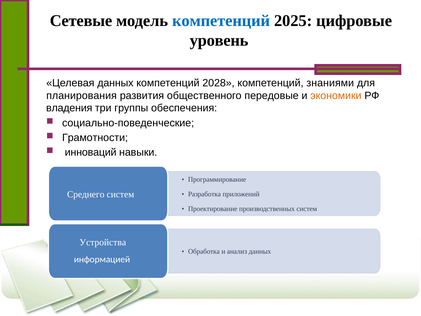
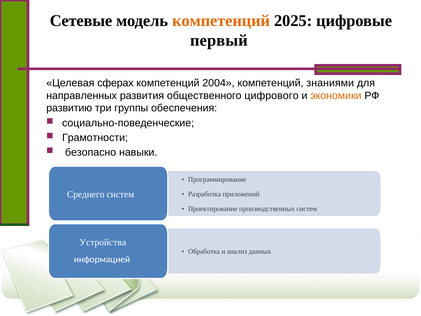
компетенций at (221, 21) colour: blue -> orange
уровень: уровень -> первый
Целевая данных: данных -> сферах
2028: 2028 -> 2004
планирования: планирования -> направленных
передовые: передовые -> цифрового
владения: владения -> развитию
инноваций: инноваций -> безопасно
